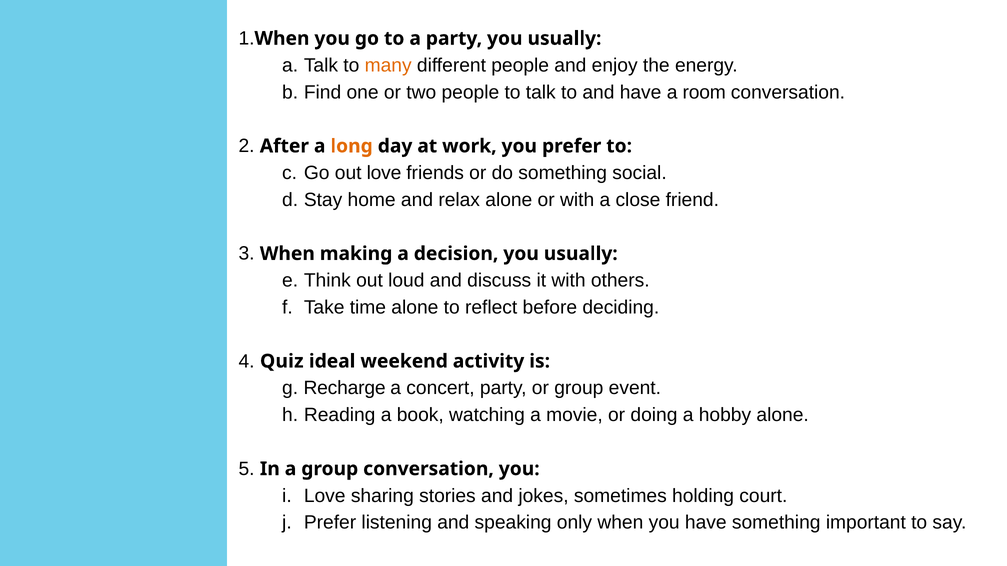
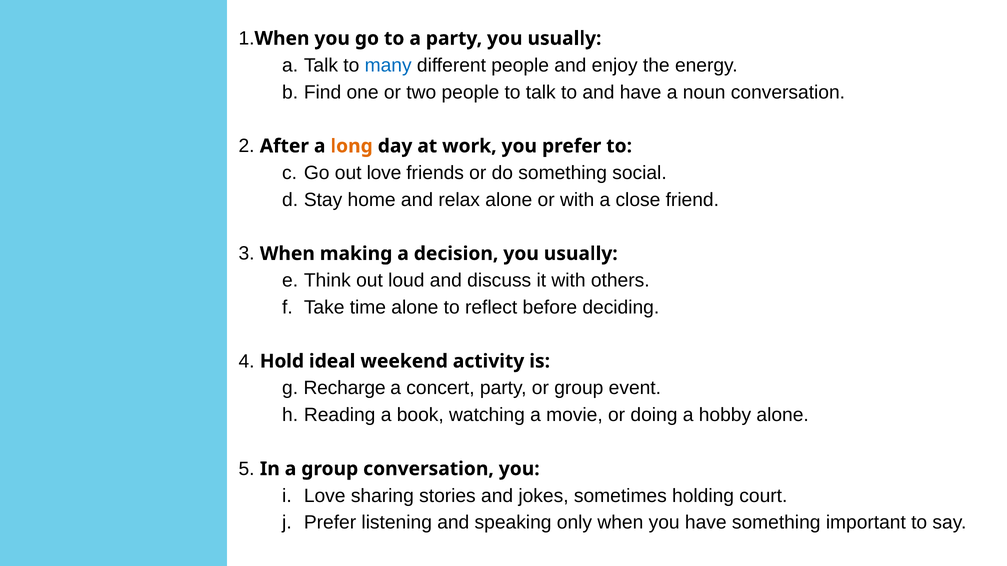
many colour: orange -> blue
room: room -> noun
Quiz: Quiz -> Hold
